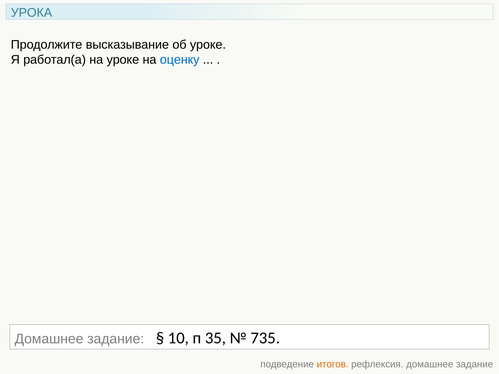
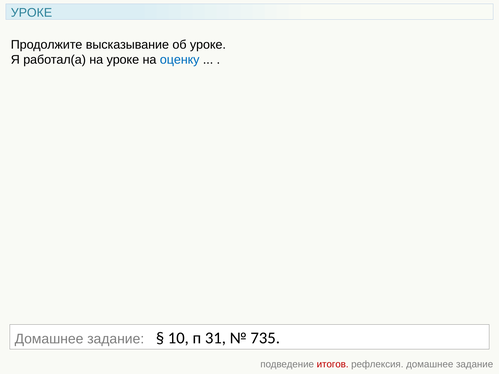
УРОКА at (31, 13): УРОКА -> УРОКЕ
35: 35 -> 31
итогов colour: orange -> red
